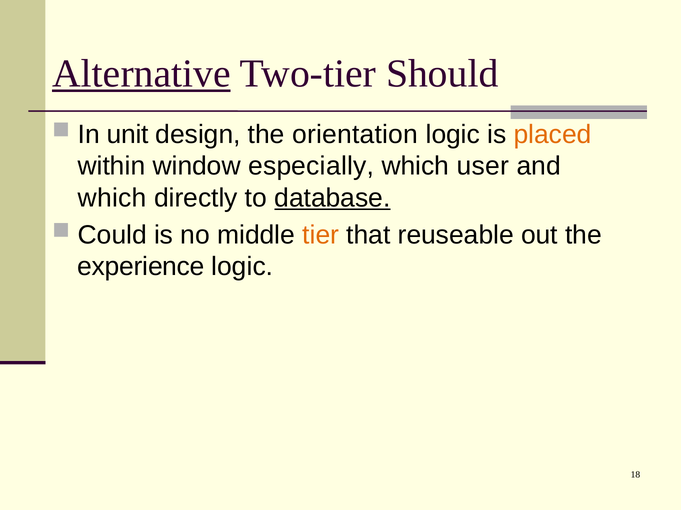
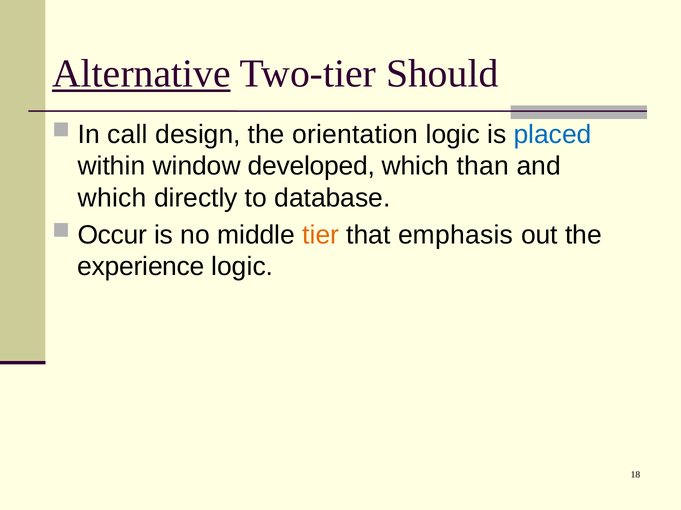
unit: unit -> call
placed colour: orange -> blue
especially: especially -> developed
user: user -> than
database underline: present -> none
Could: Could -> Occur
reuseable: reuseable -> emphasis
